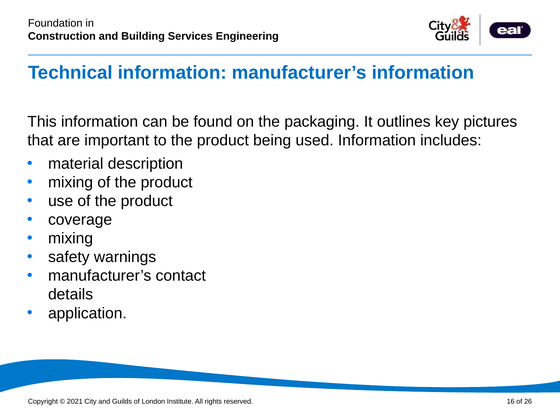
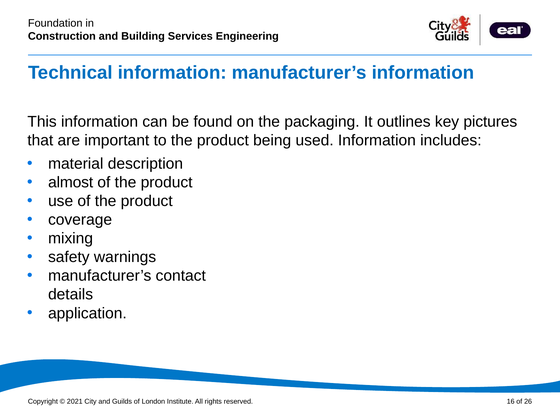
mixing at (71, 182): mixing -> almost
